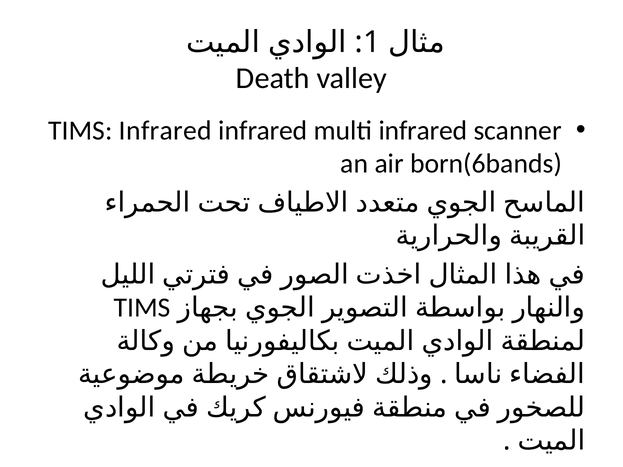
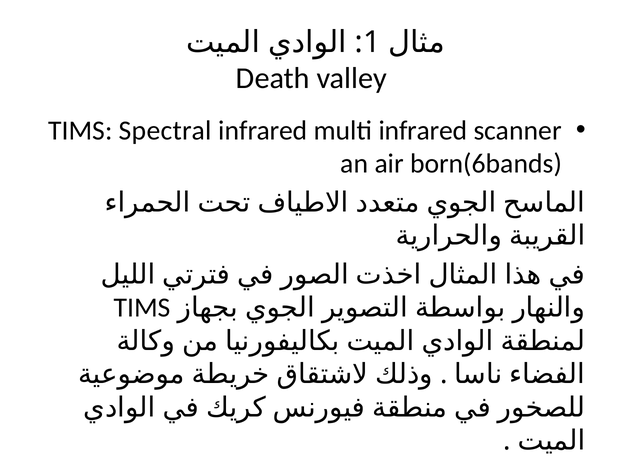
TIMS Infrared: Infrared -> Spectral
